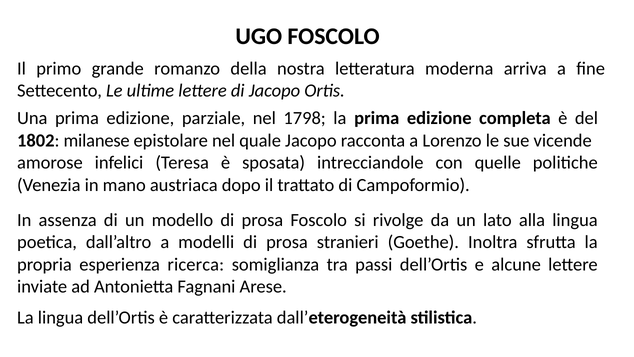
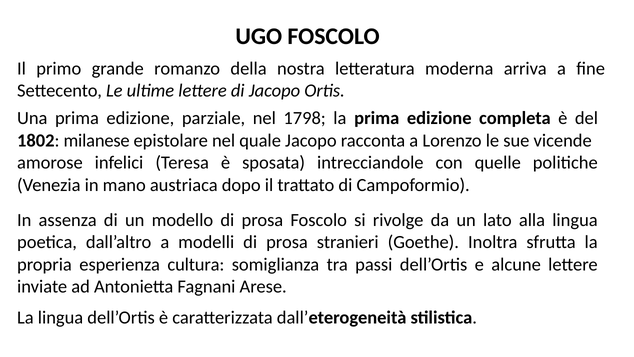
ricerca: ricerca -> cultura
